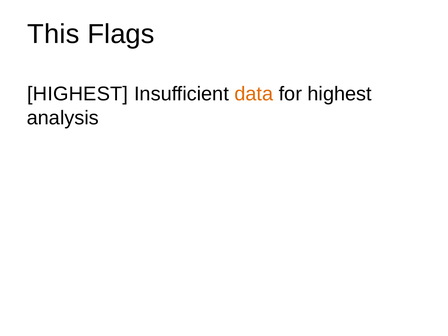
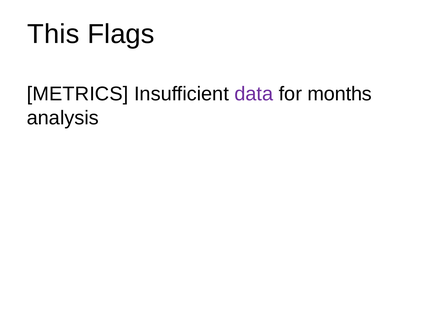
HIGHEST at (78, 94): HIGHEST -> METRICS
data colour: orange -> purple
for highest: highest -> months
